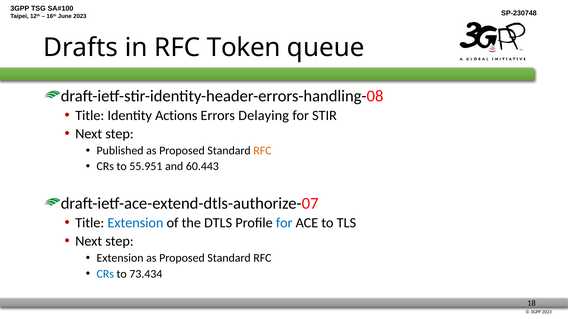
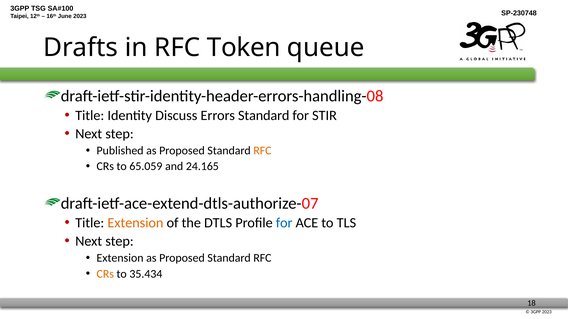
Actions: Actions -> Discuss
Errors Delaying: Delaying -> Standard
55.951: 55.951 -> 65.059
60.443: 60.443 -> 24.165
Extension at (135, 223) colour: blue -> orange
CRs at (105, 274) colour: blue -> orange
73.434: 73.434 -> 35.434
